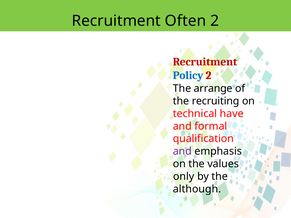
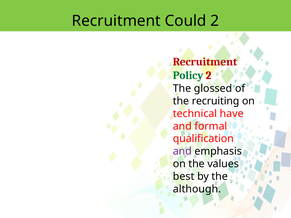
Often: Often -> Could
Policy colour: blue -> green
arrange: arrange -> glossed
only: only -> best
